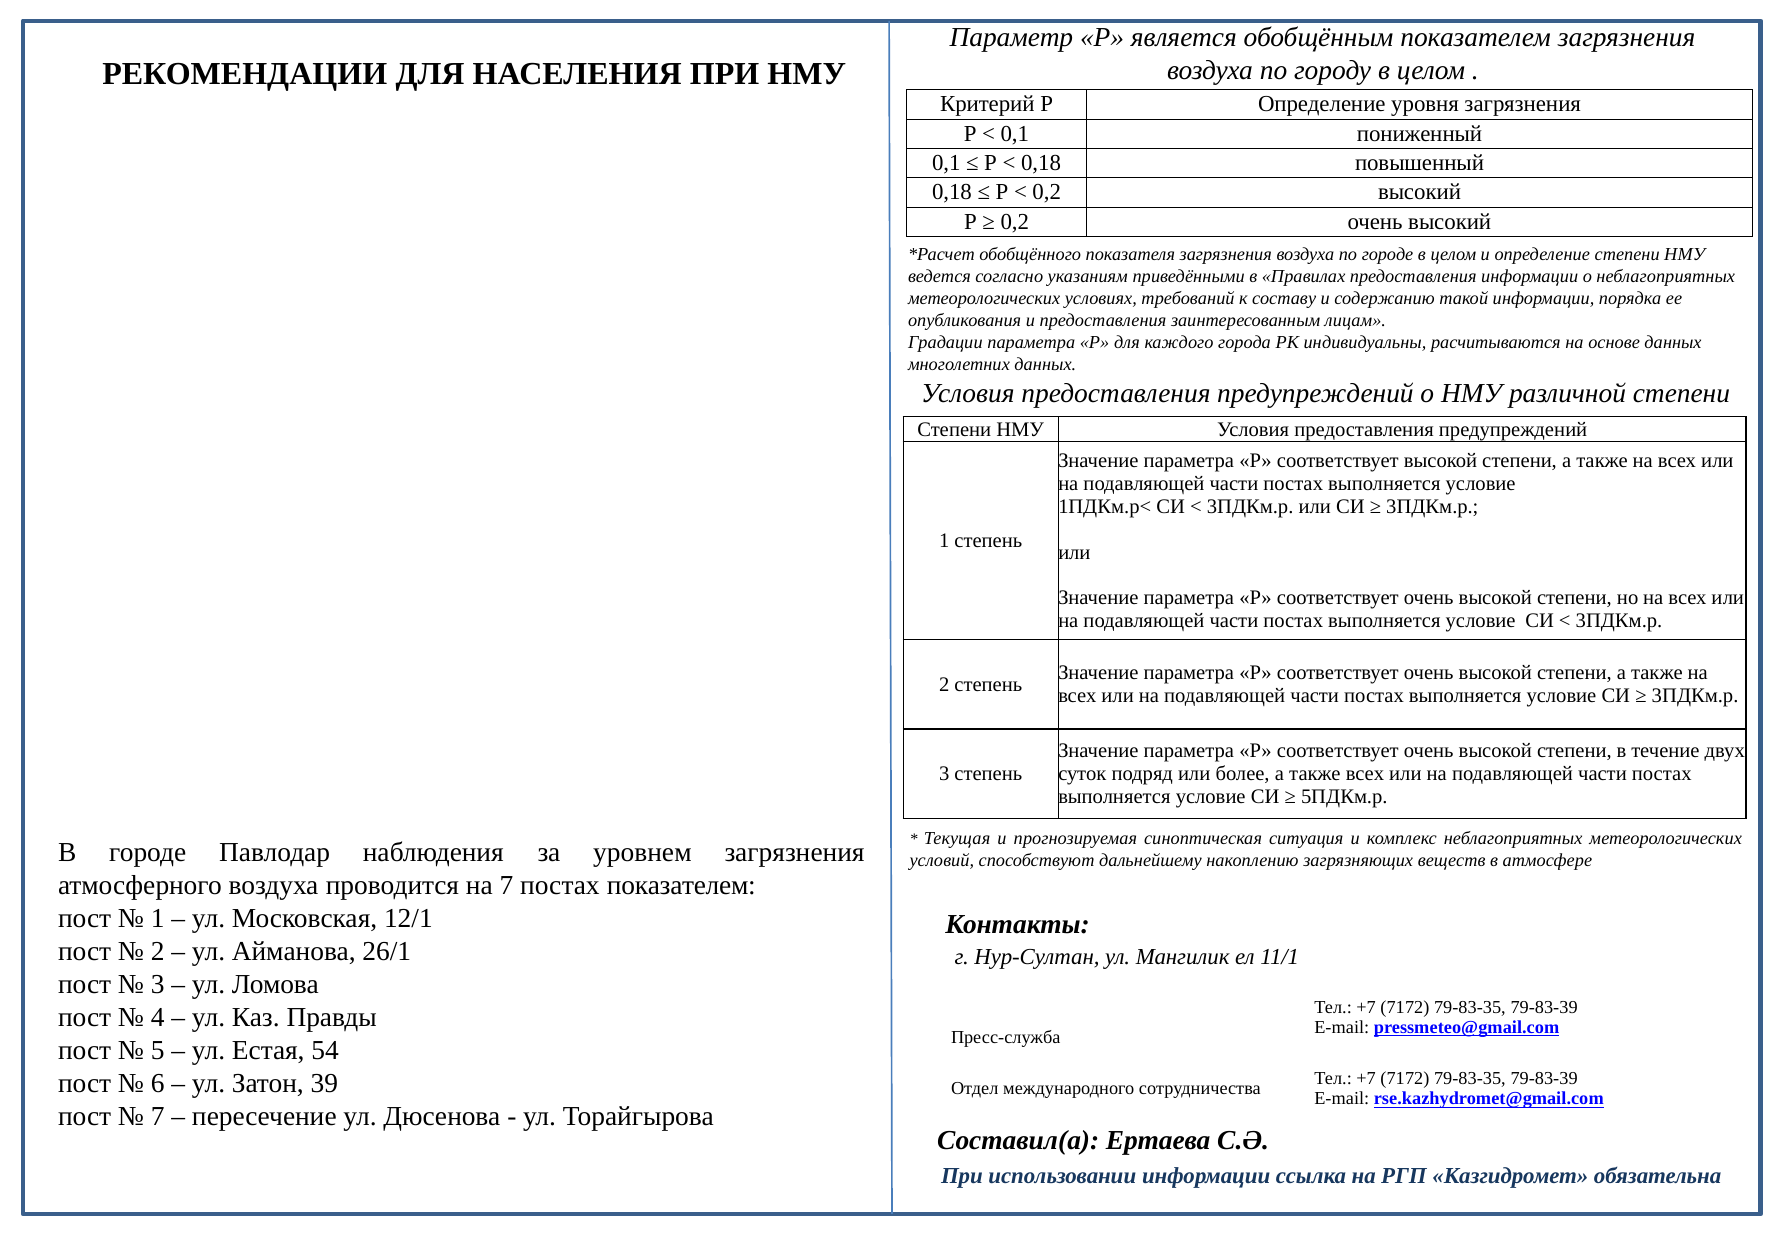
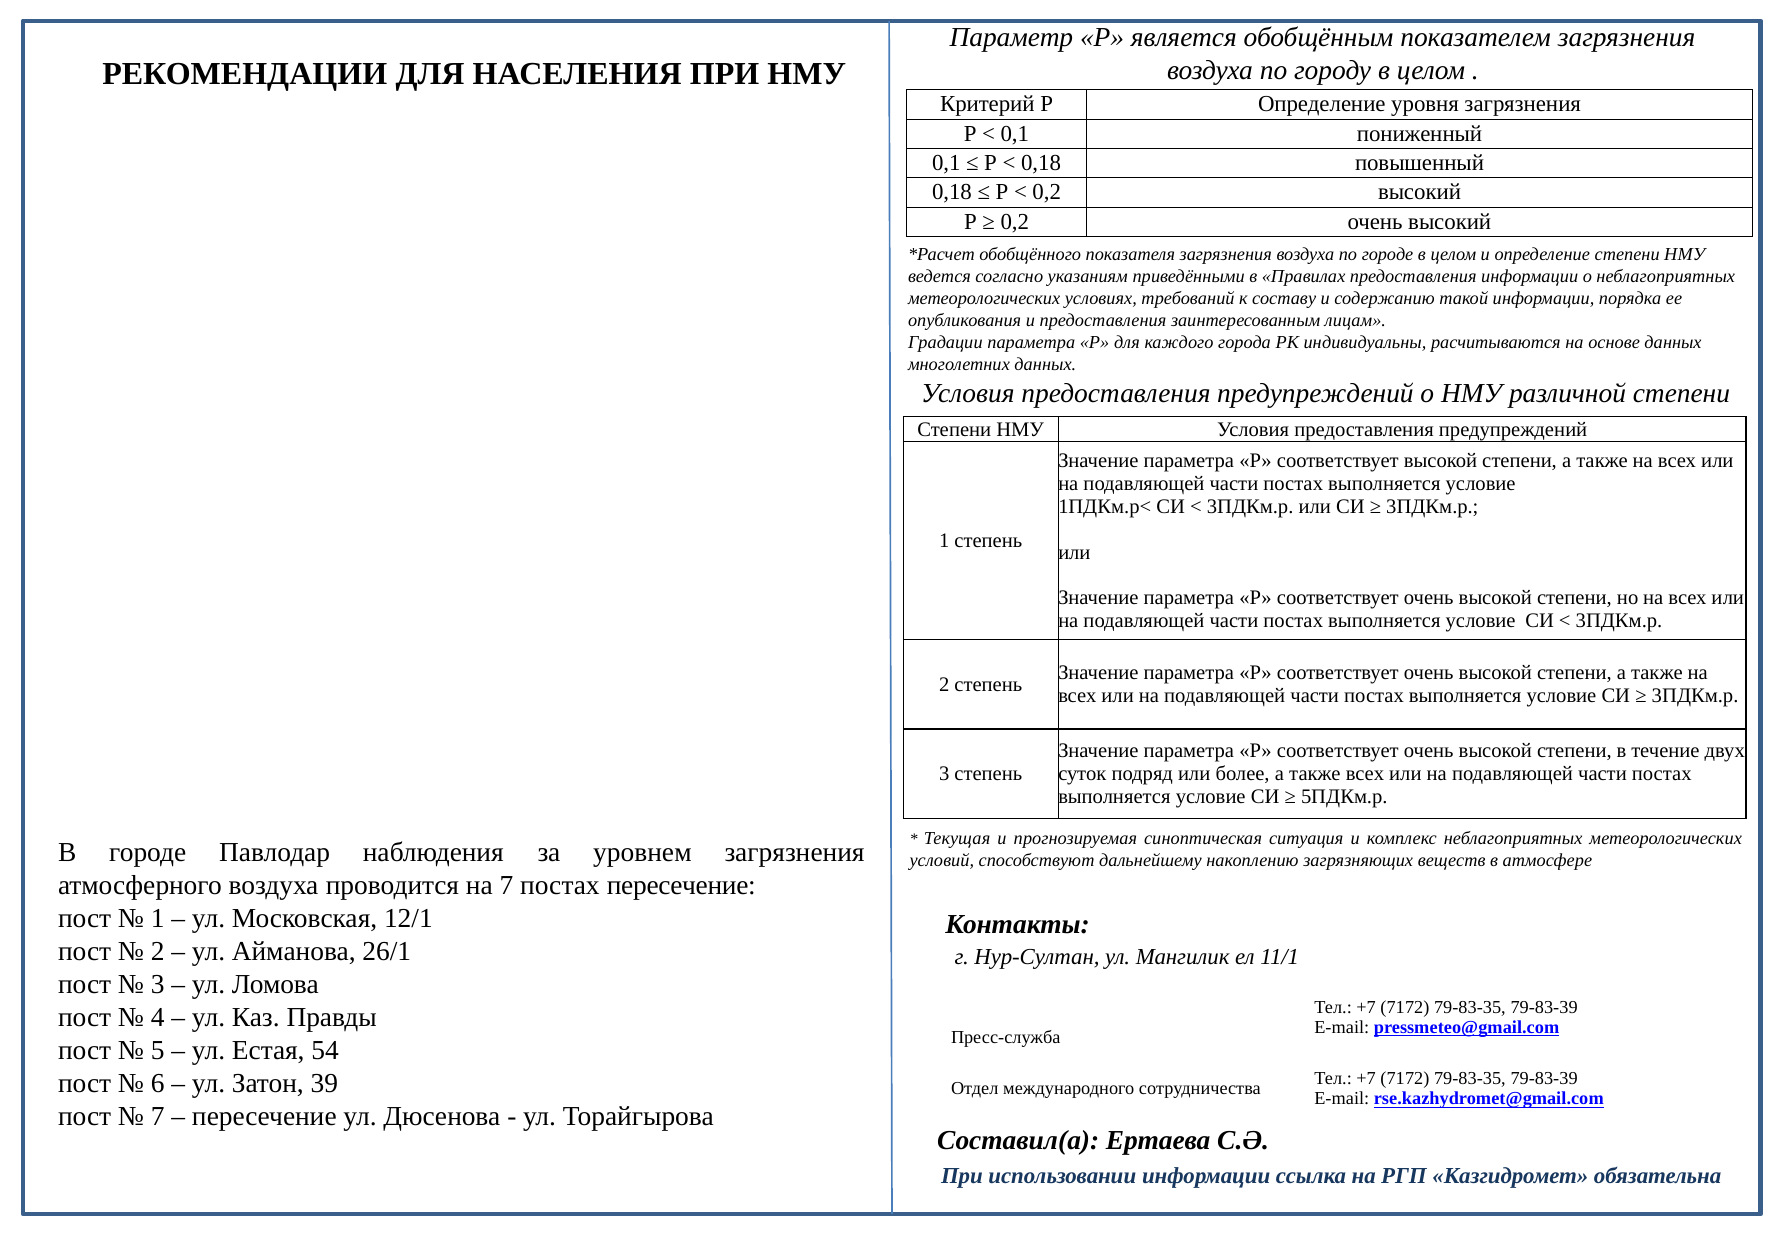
постах показателем: показателем -> пересечение
